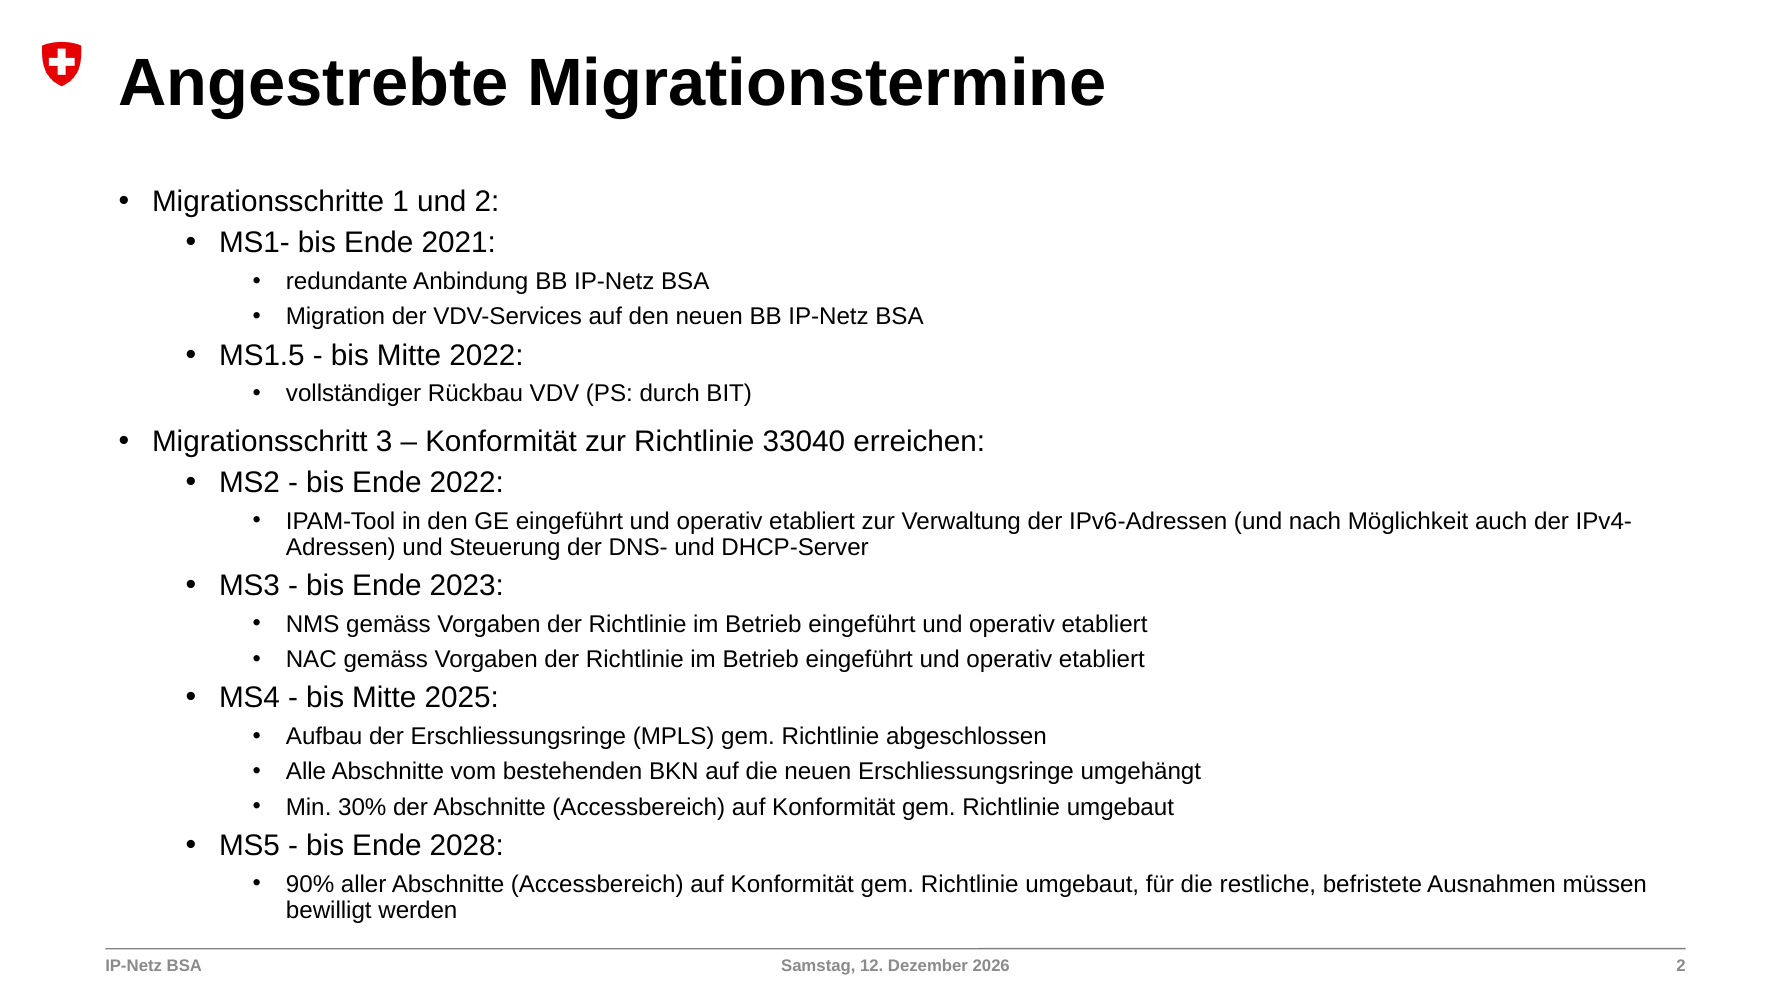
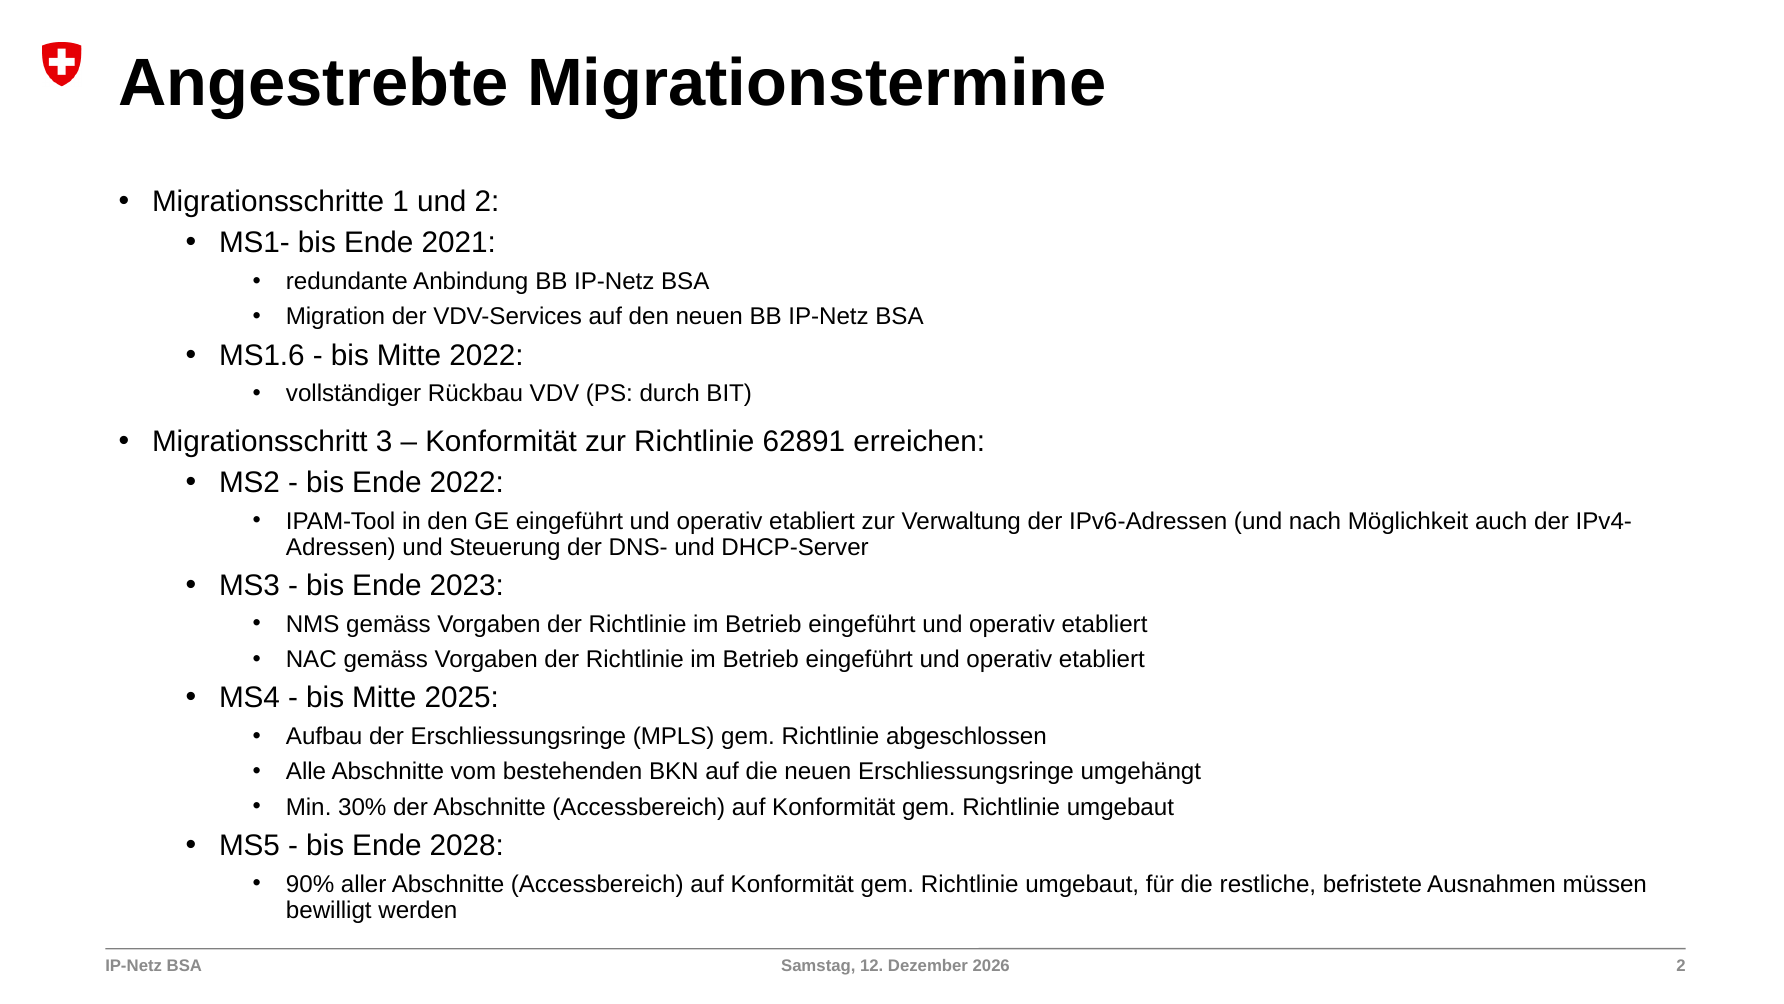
MS1.5: MS1.5 -> MS1.6
33040: 33040 -> 62891
